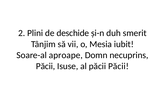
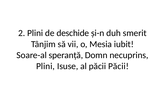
aproape: aproape -> speranță
Păcii at (46, 66): Păcii -> Plini
